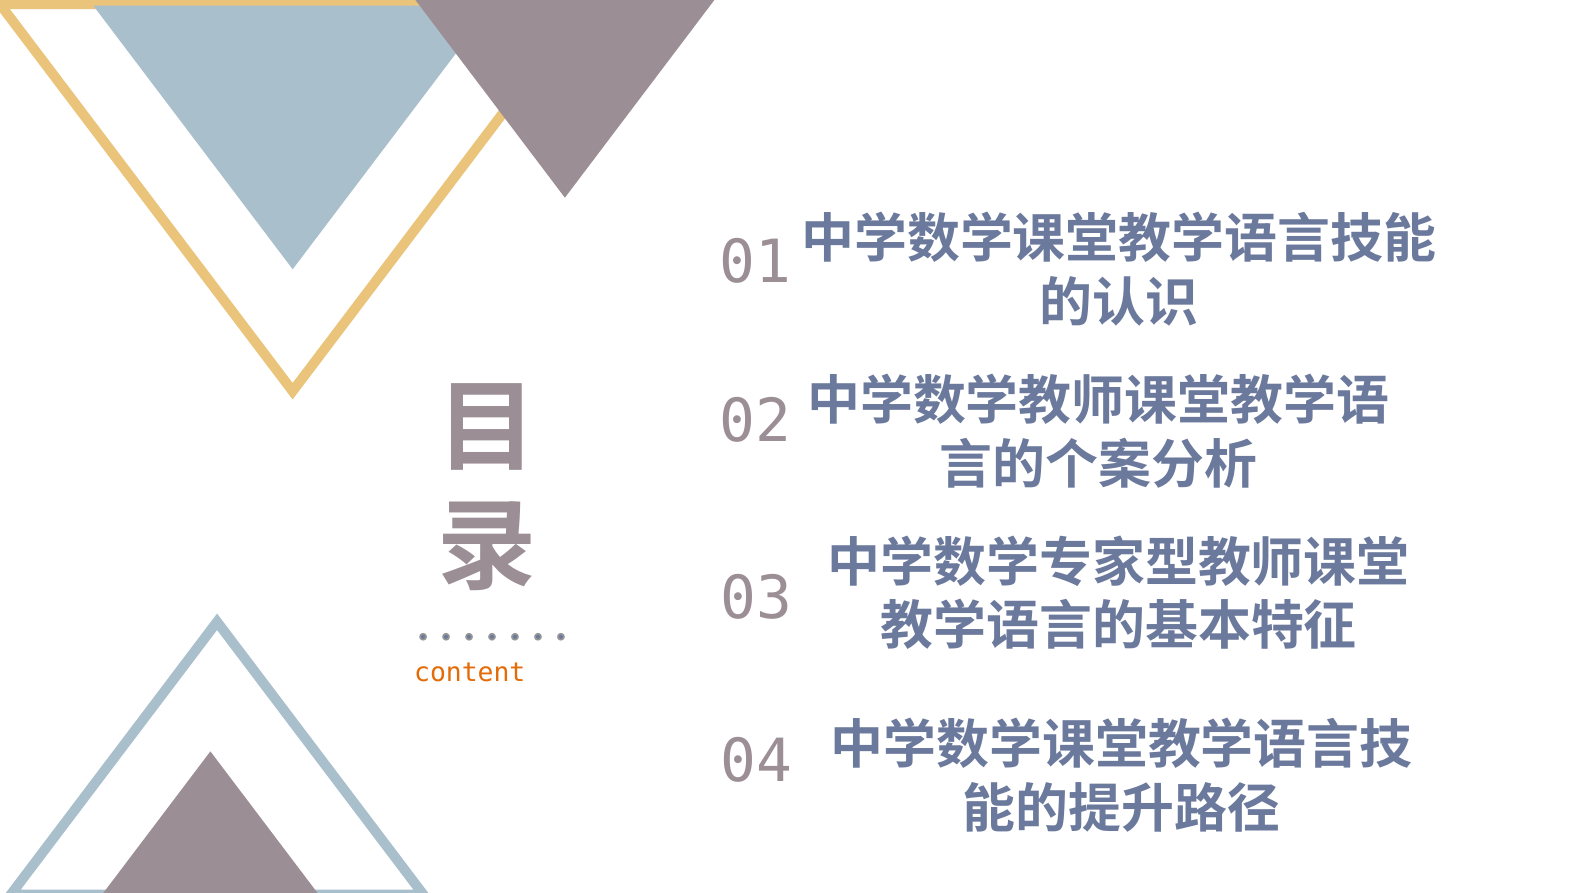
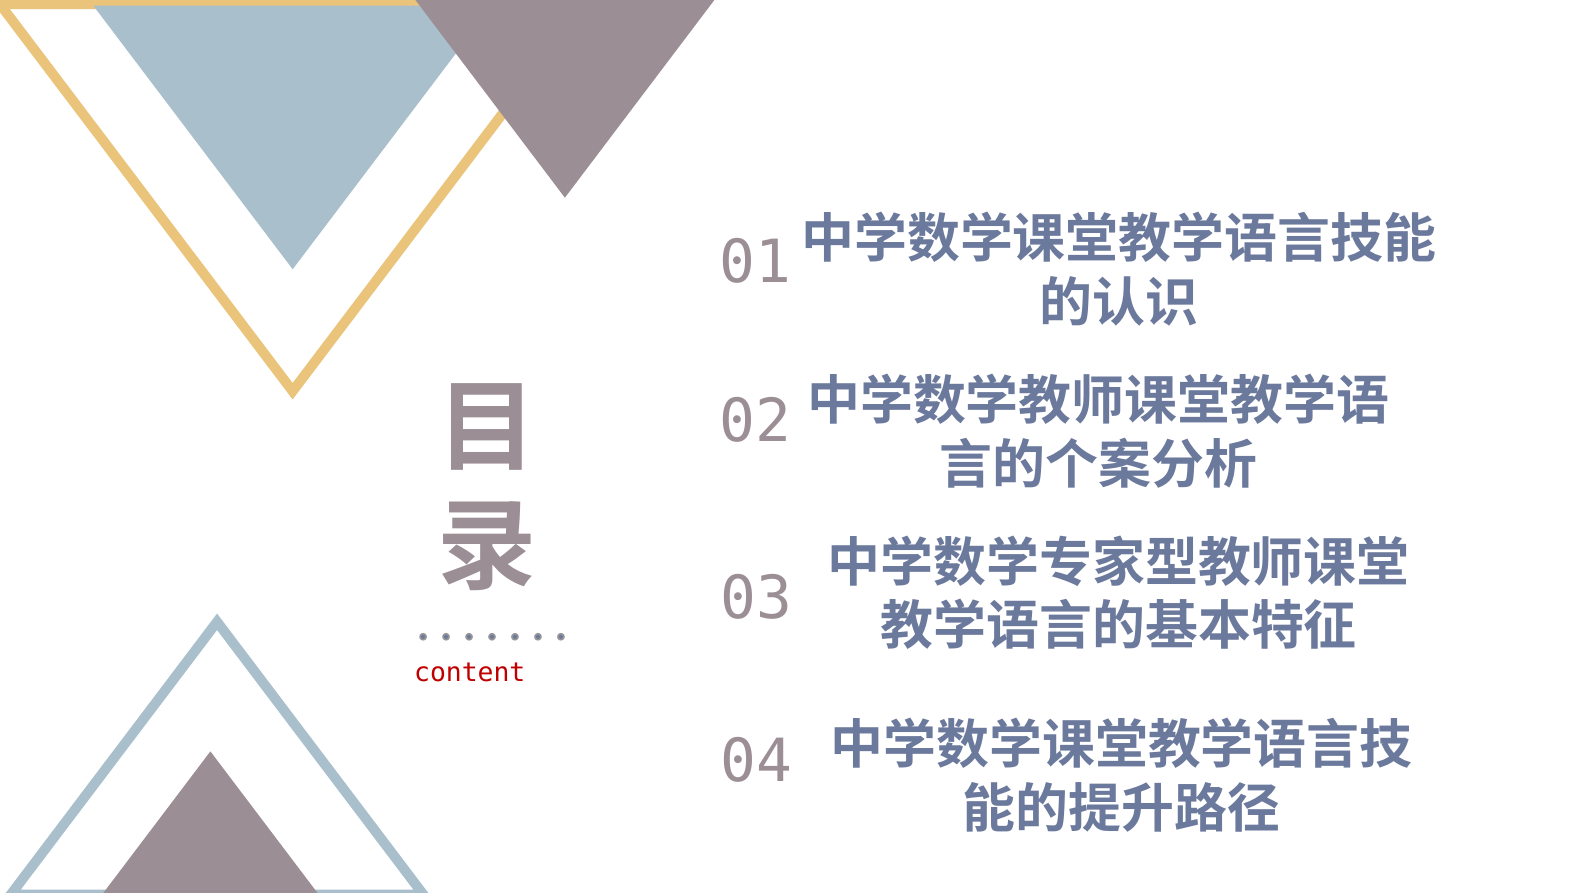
content colour: orange -> red
